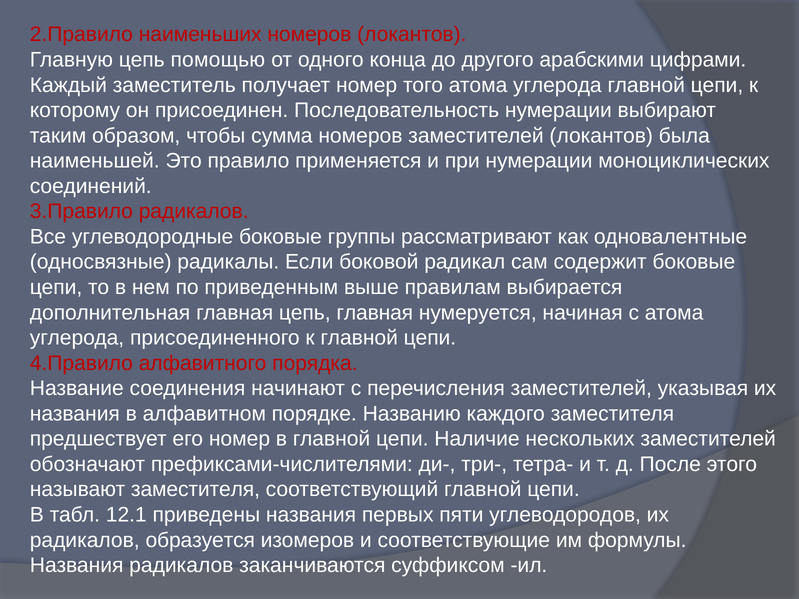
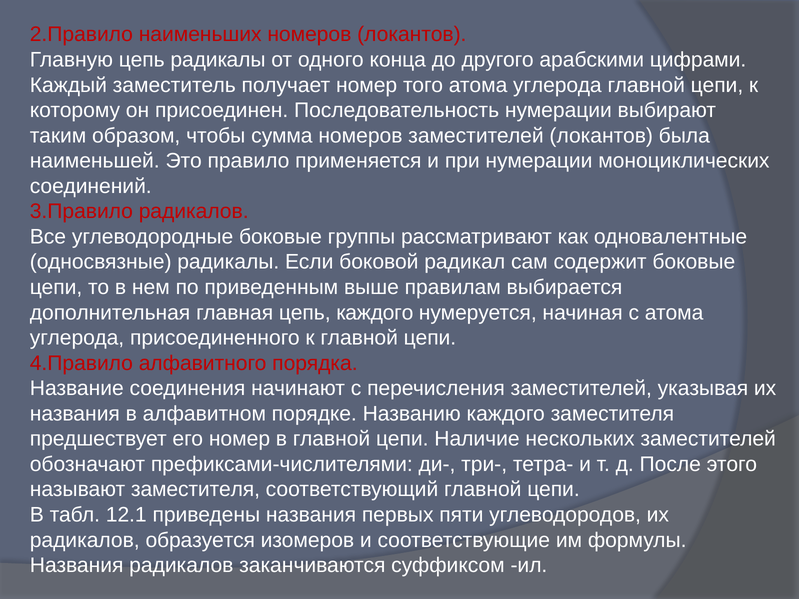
цепь помощью: помощью -> радикалы
цепь главная: главная -> каждого
